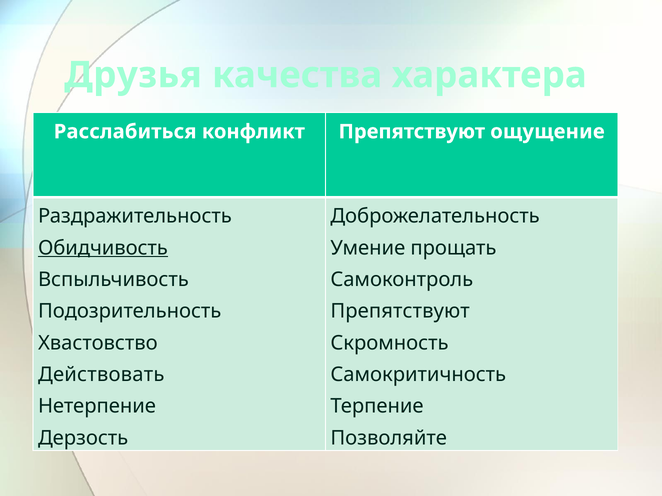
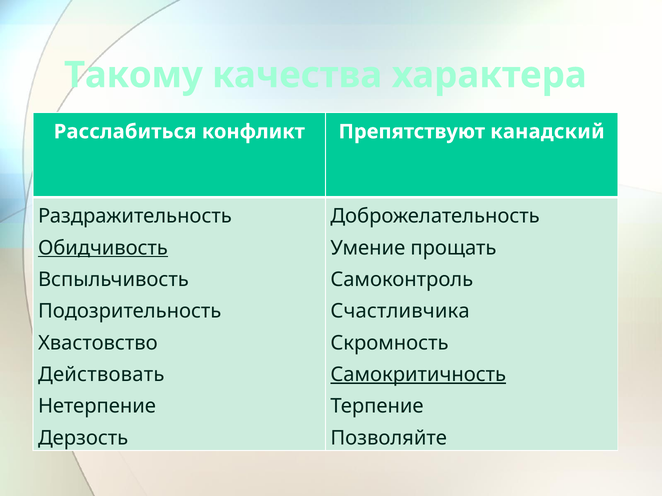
Друзья: Друзья -> Такому
ощущение: ощущение -> канадский
Препятствуют at (400, 312): Препятствуют -> Счастливчика
Самокритичность underline: none -> present
